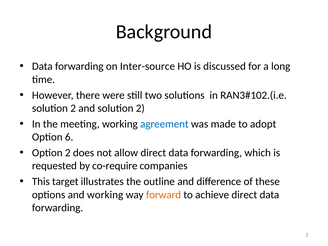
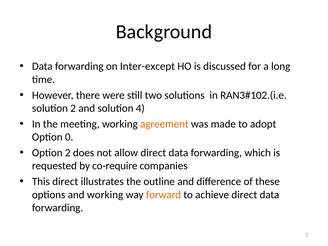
Inter-source: Inter-source -> Inter-except
and solution 2: 2 -> 4
agreement colour: blue -> orange
6: 6 -> 0
This target: target -> direct
